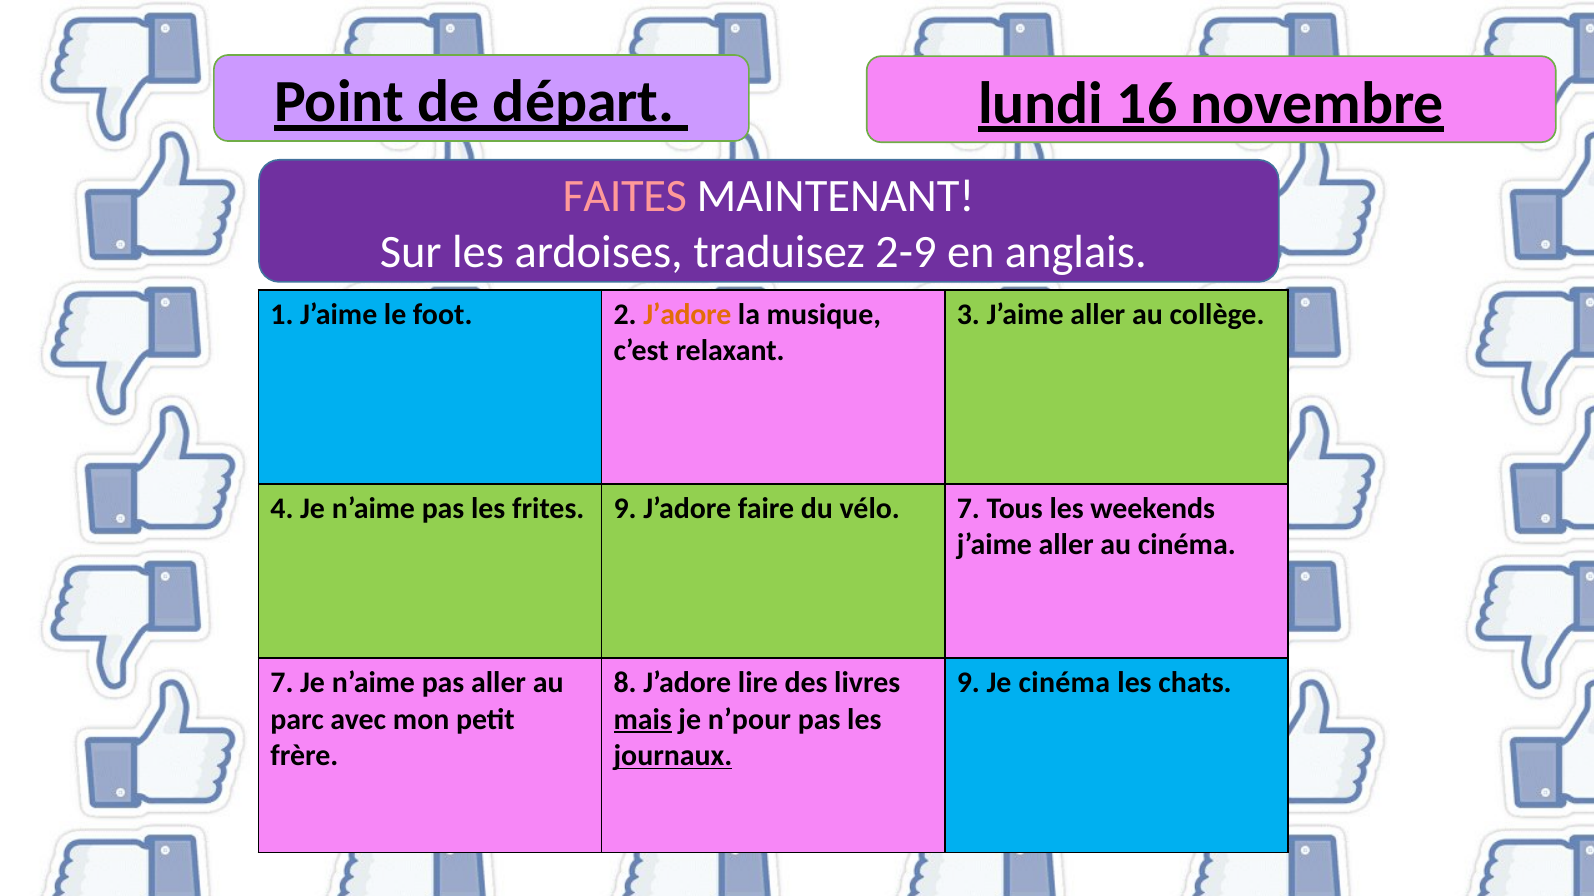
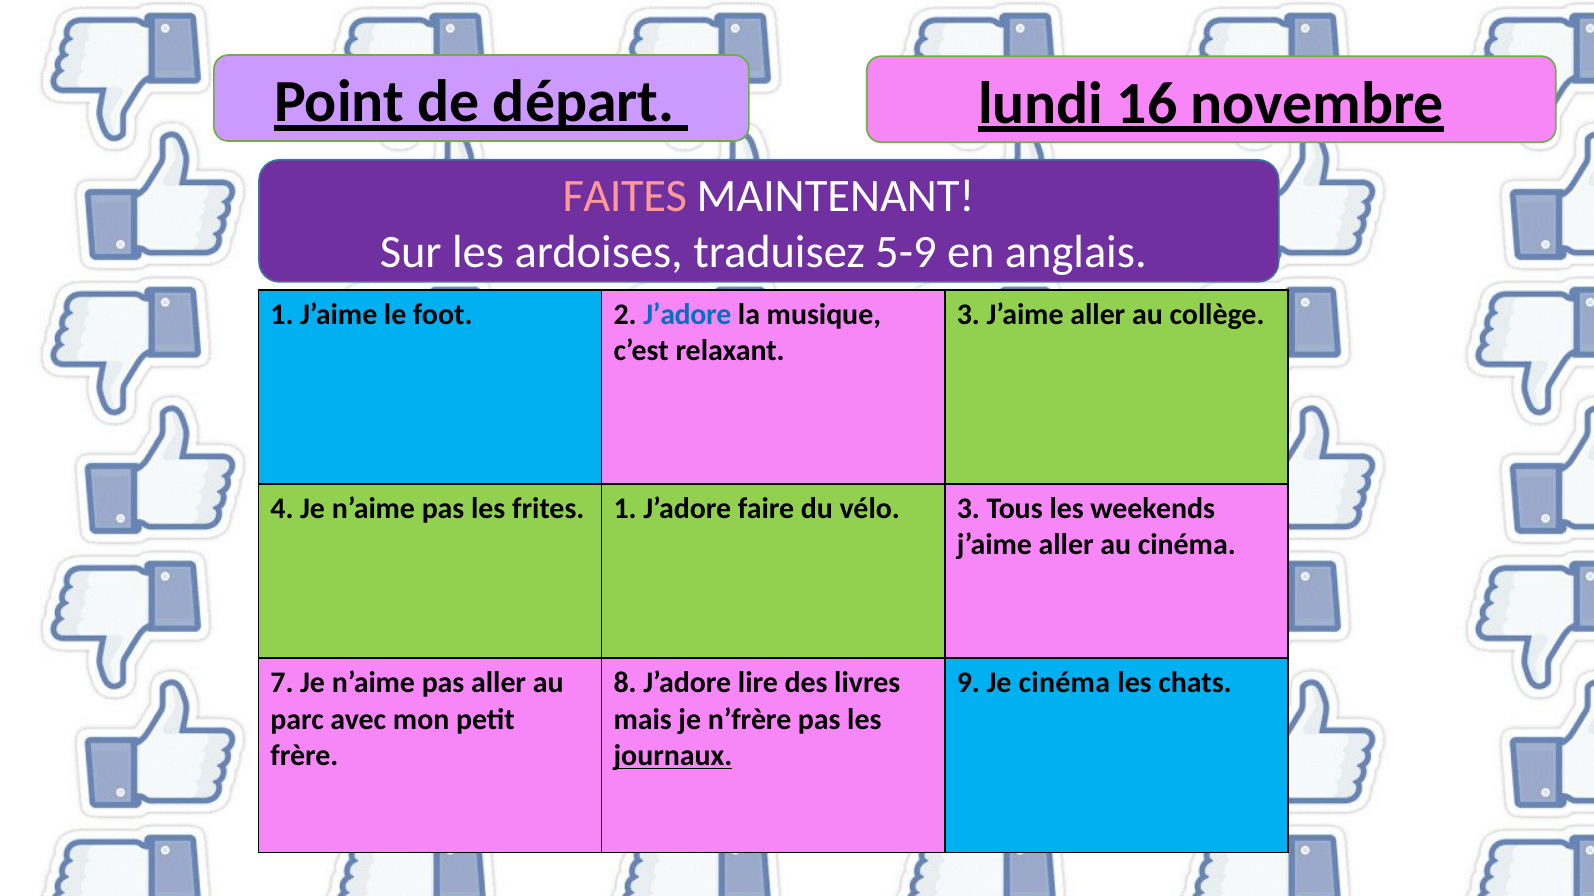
2-9: 2-9 -> 5-9
J’adore at (687, 315) colour: orange -> blue
frites 9: 9 -> 1
vélo 7: 7 -> 3
mais underline: present -> none
n’pour: n’pour -> n’frère
